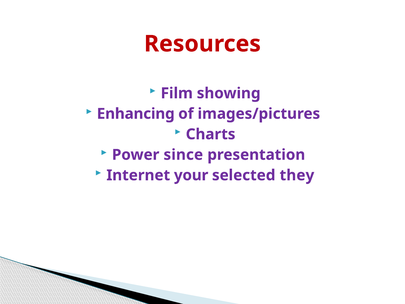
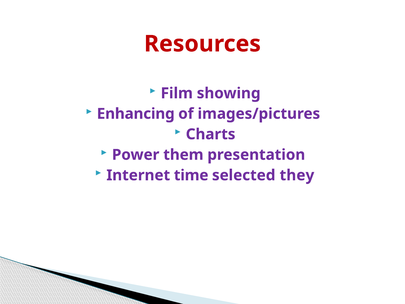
since: since -> them
your: your -> time
